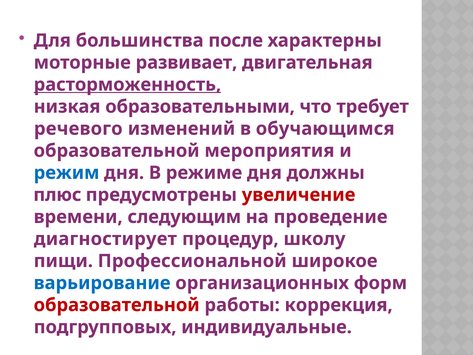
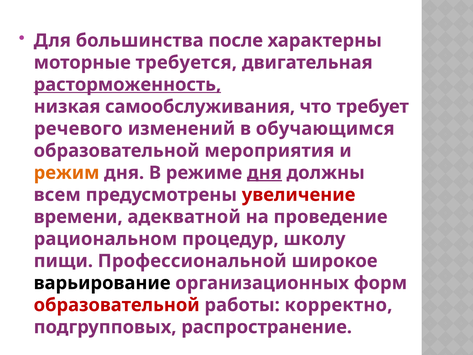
развивает: развивает -> требуется
образовательными: образовательными -> самообслуживания
режим colour: blue -> orange
дня at (264, 173) underline: none -> present
плюс: плюс -> всем
следующим: следующим -> адекватной
диагностирует: диагностирует -> рациональном
варьирование colour: blue -> black
коррекция: коррекция -> корректно
индивидуальные: индивидуальные -> распространение
